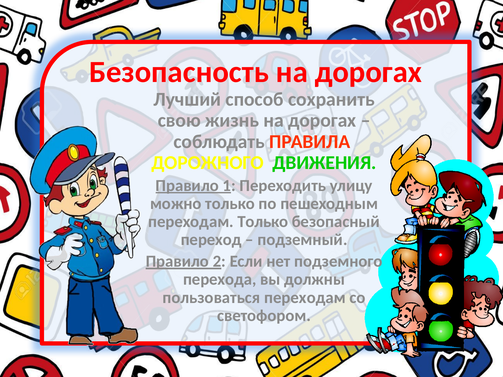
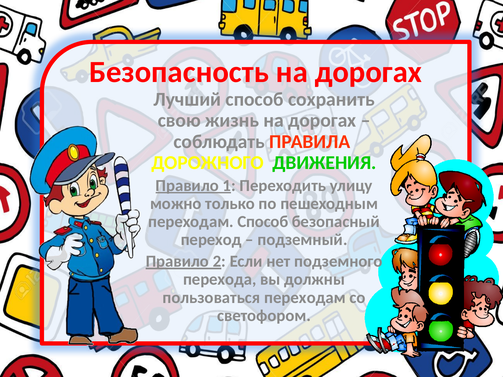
переходам Только: Только -> Способ
